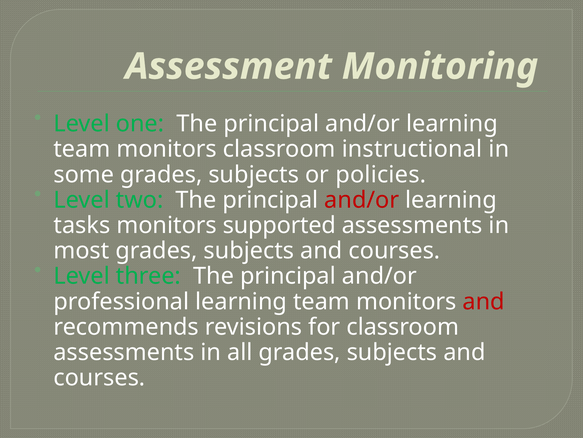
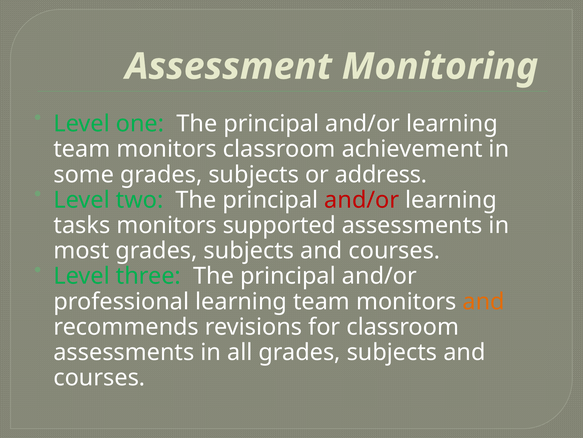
instructional: instructional -> achievement
policies: policies -> address
and at (484, 301) colour: red -> orange
